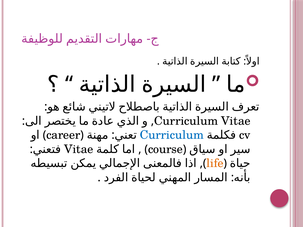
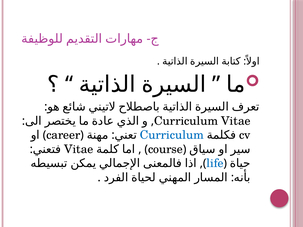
life colour: orange -> blue
